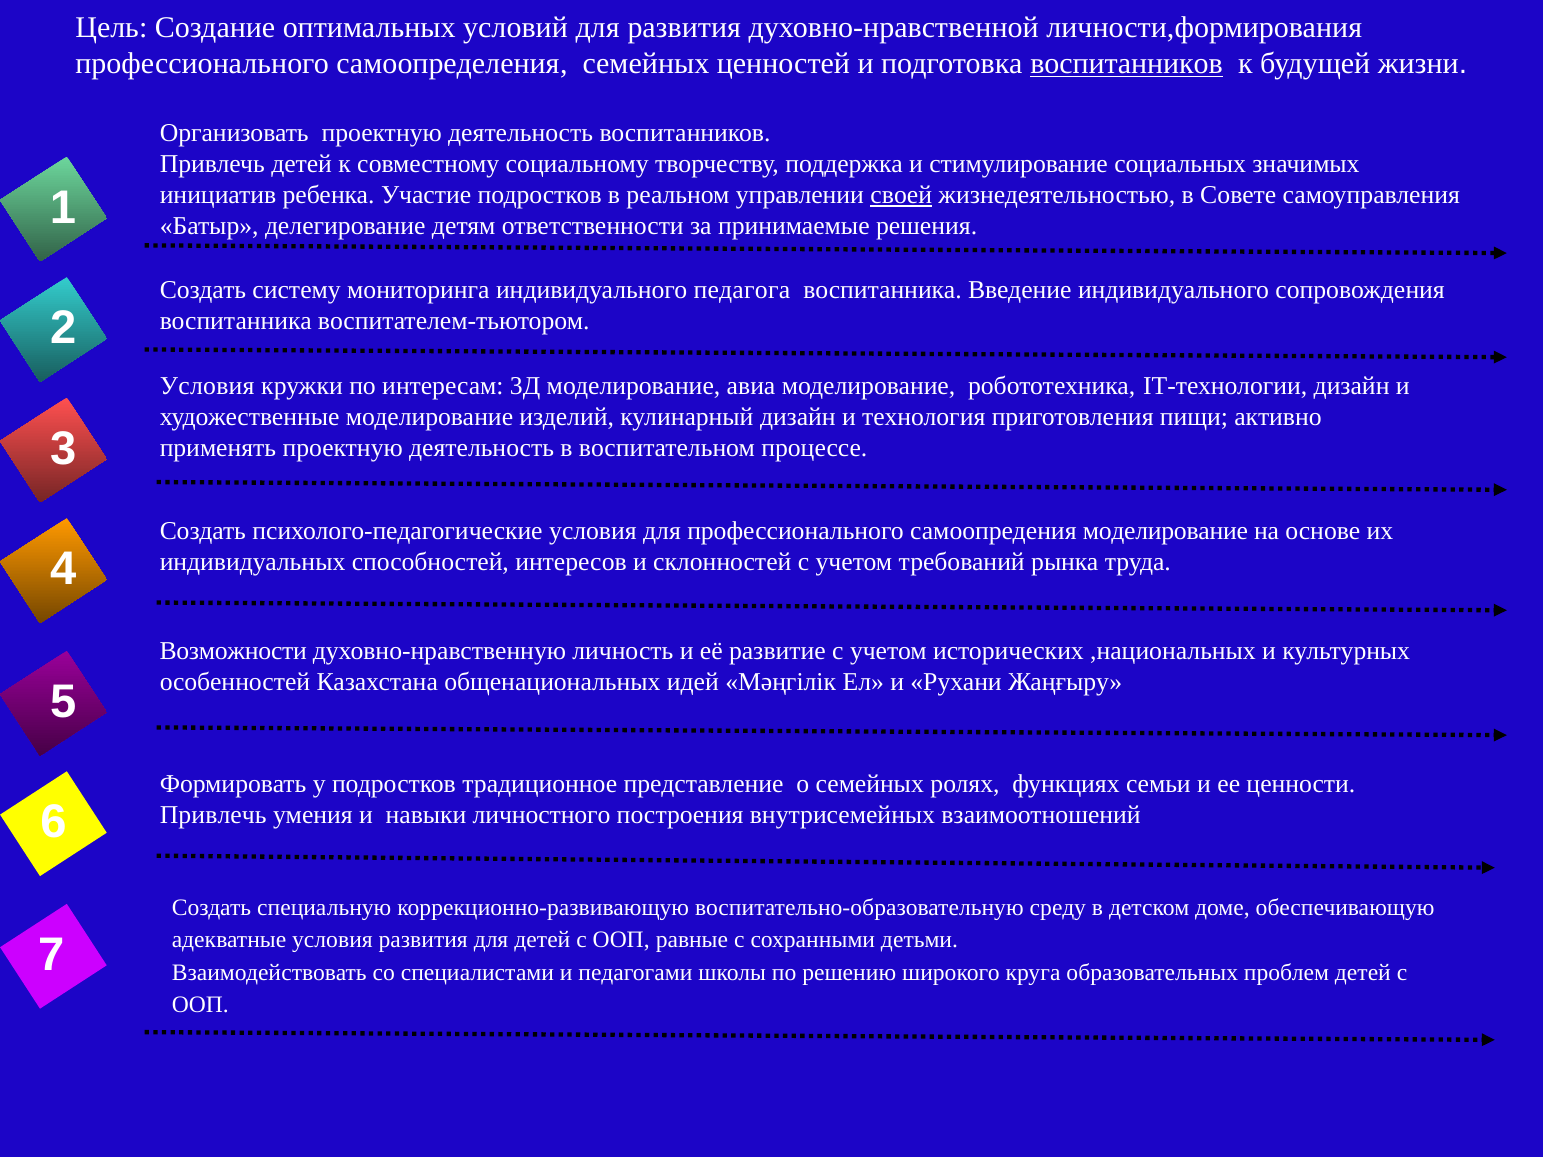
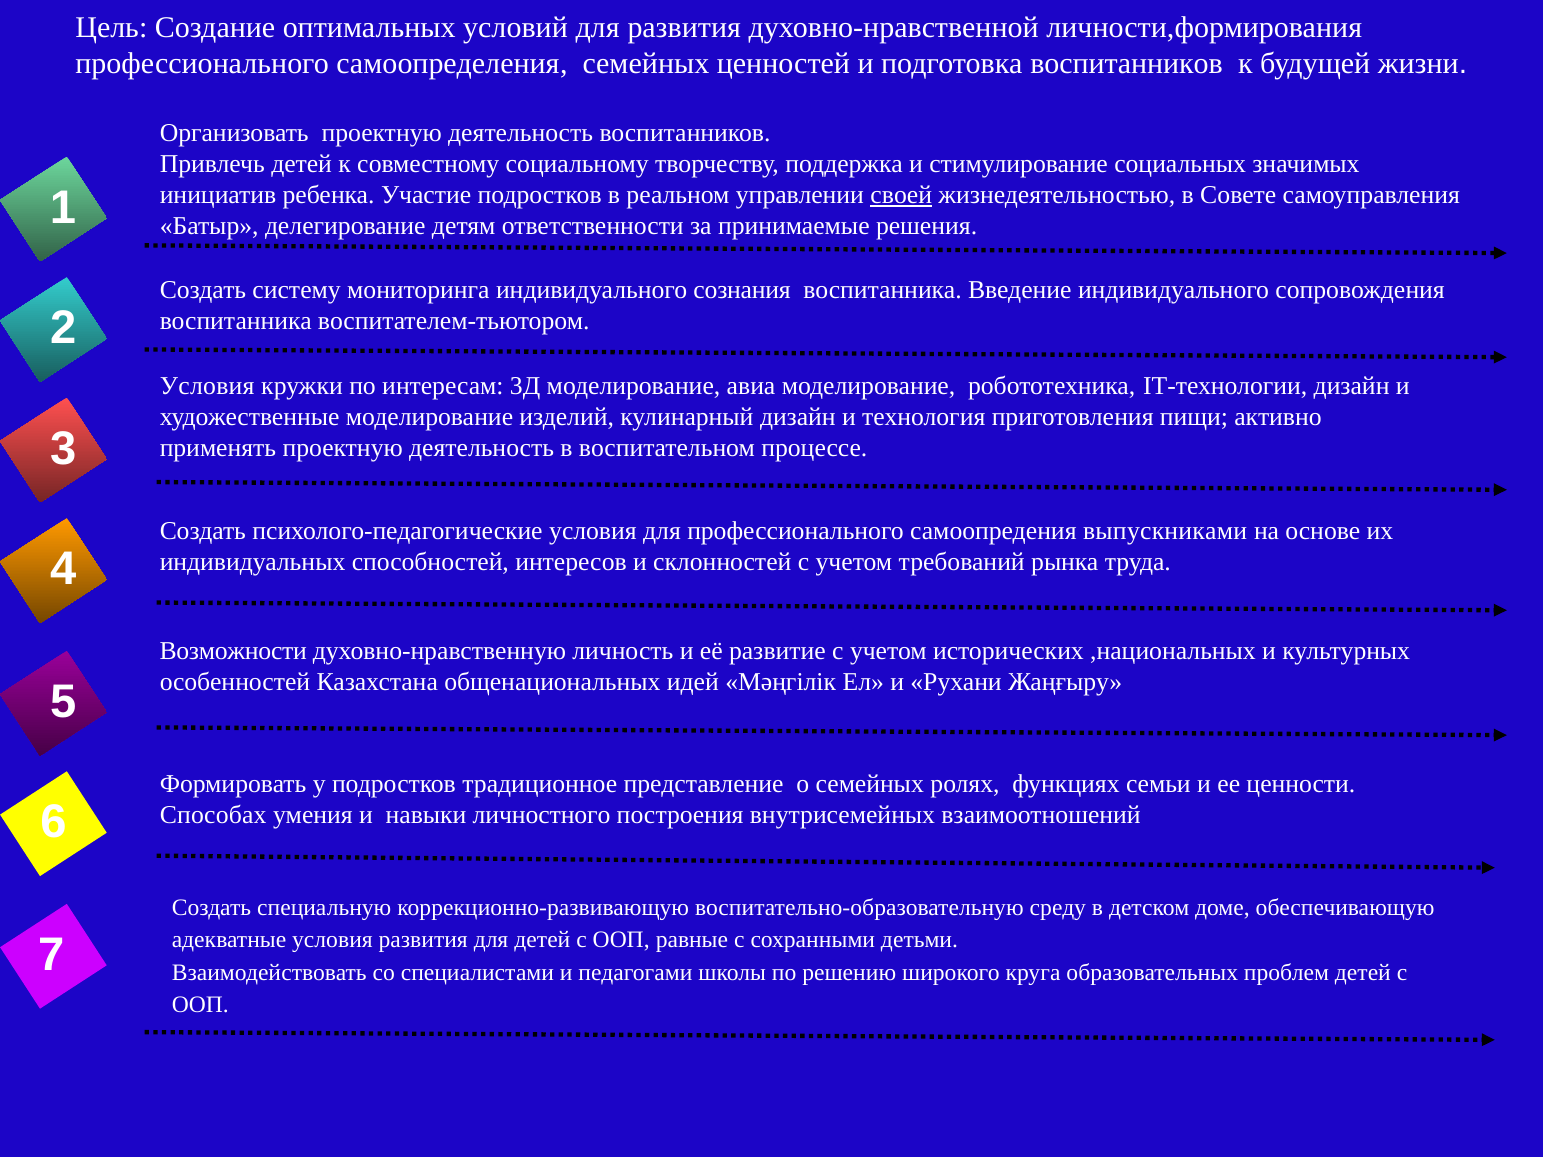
воспитанников at (1127, 64) underline: present -> none
педагога: педагога -> сознания
самоопредения моделирование: моделирование -> выпускниками
Привлечь at (213, 815): Привлечь -> Способах
